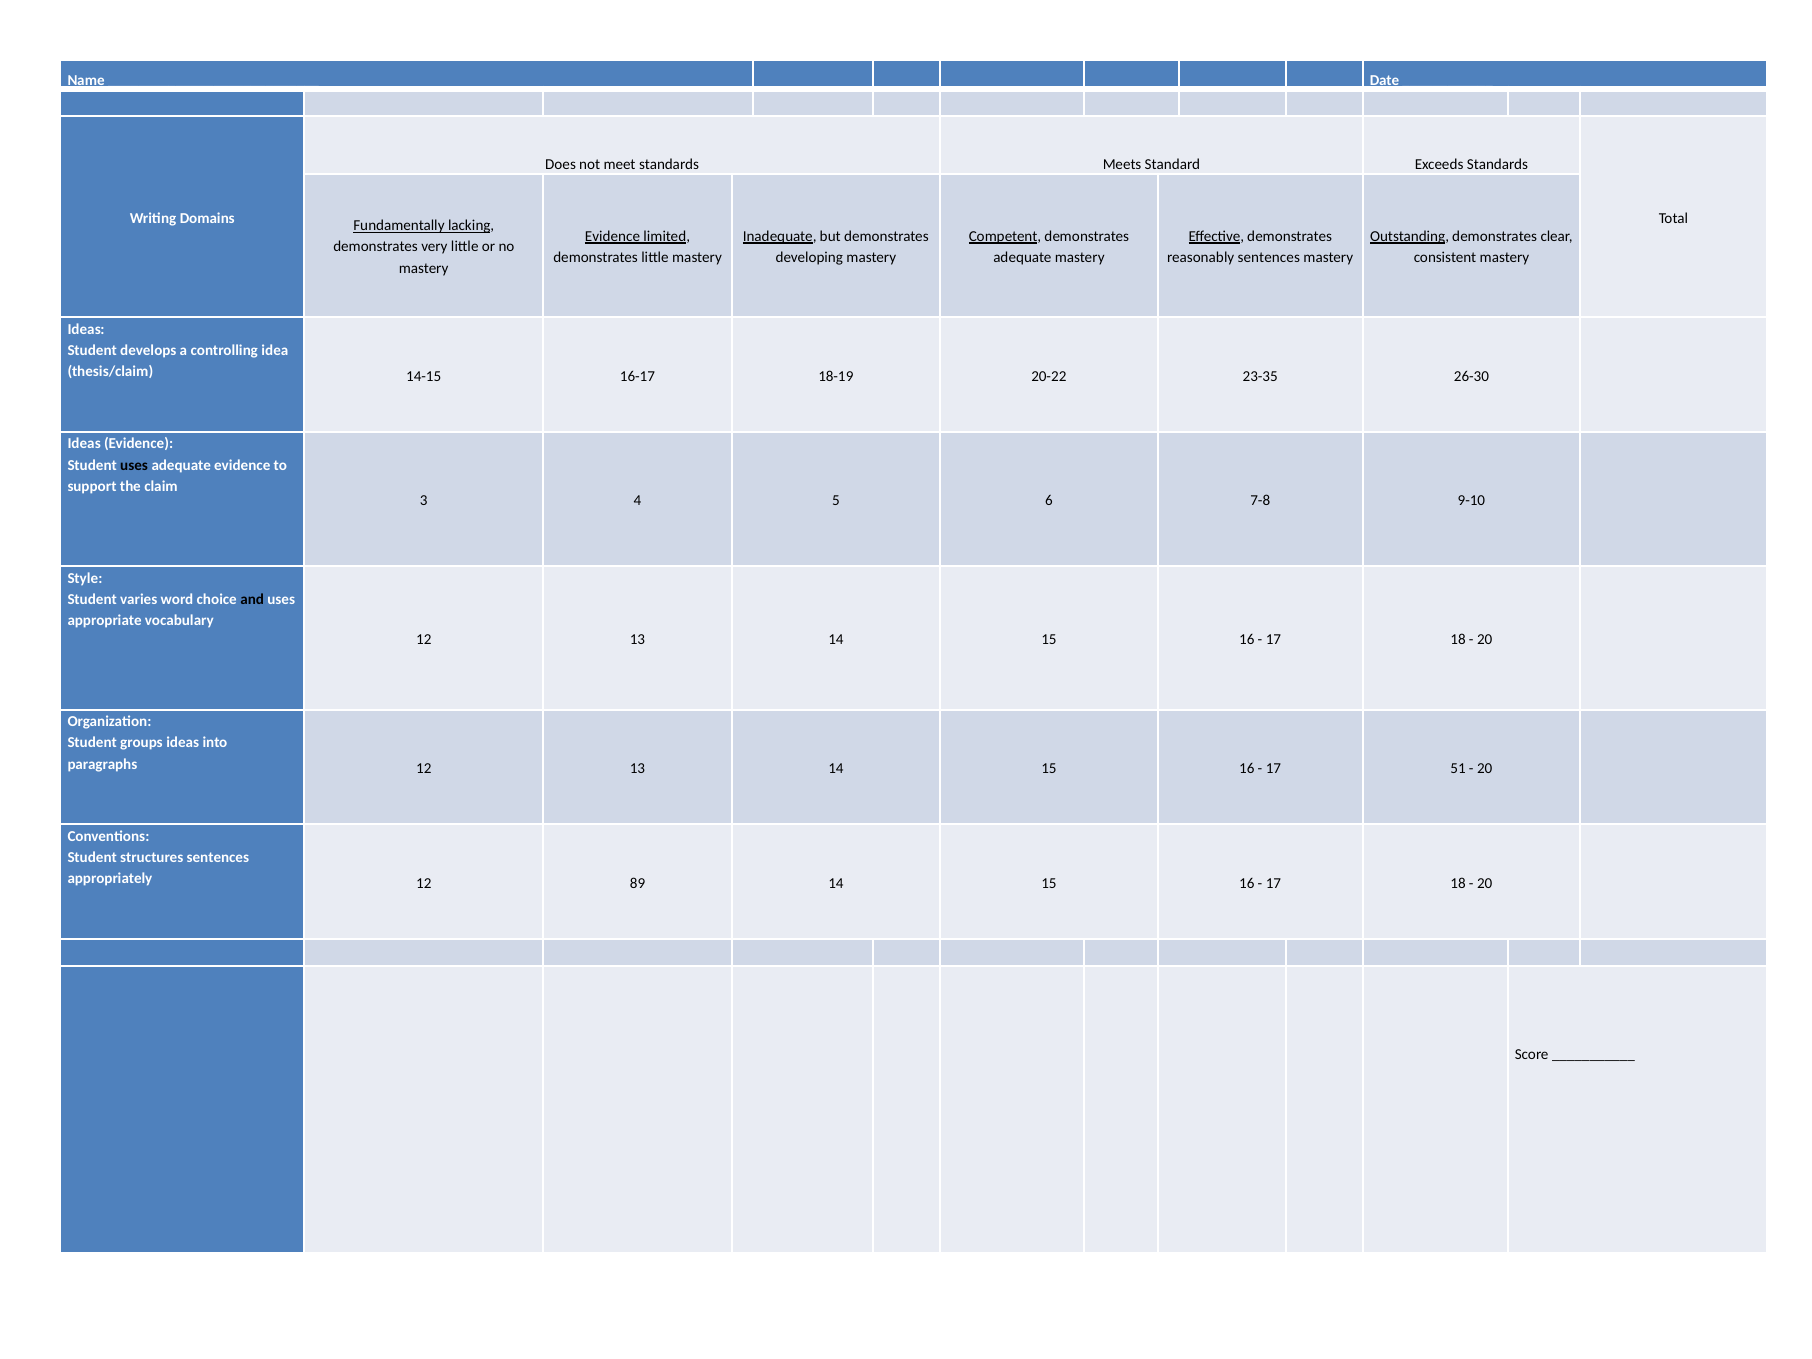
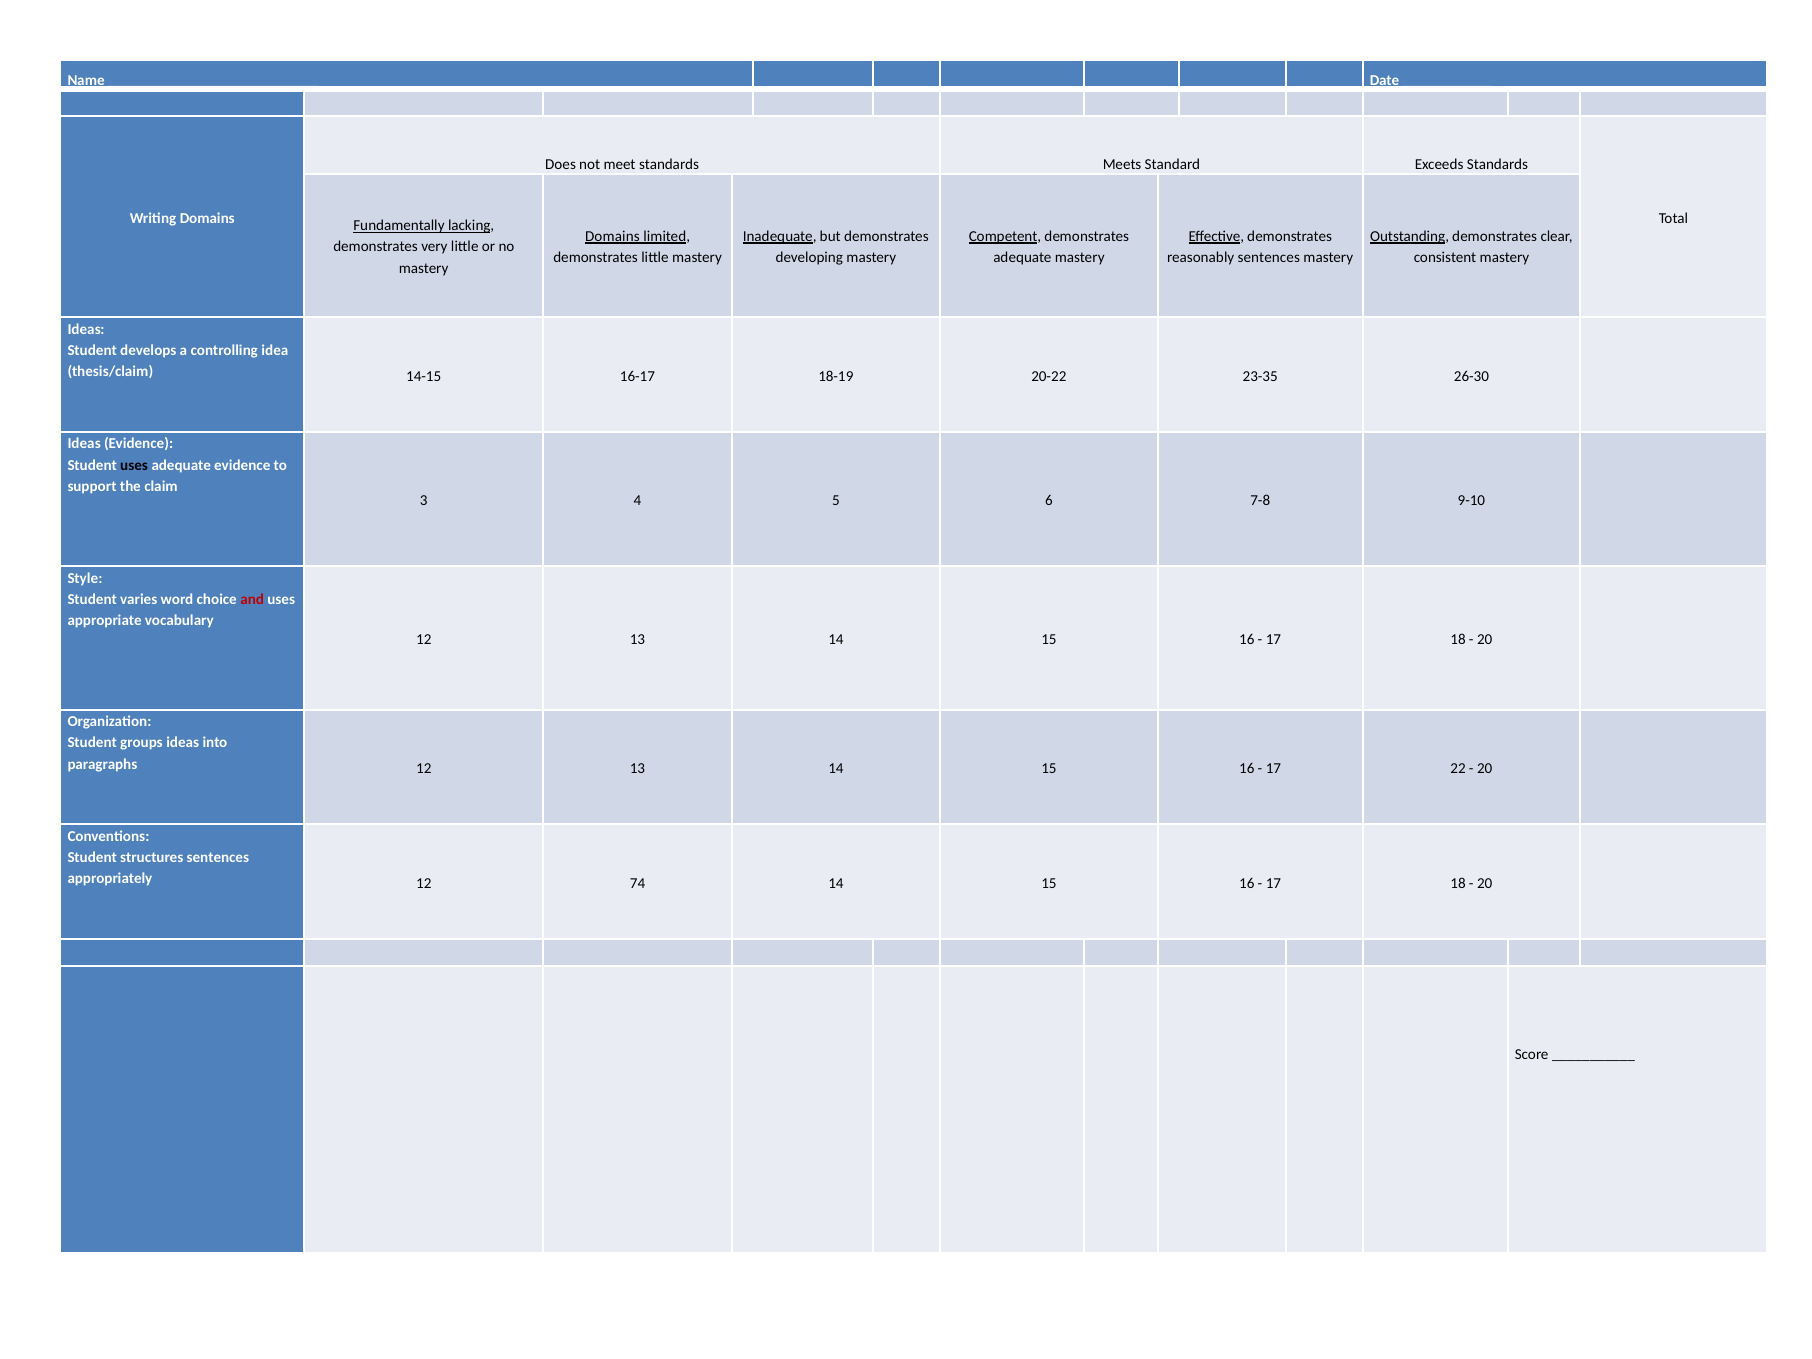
Evidence at (612, 236): Evidence -> Domains
and colour: black -> red
51: 51 -> 22
89: 89 -> 74
